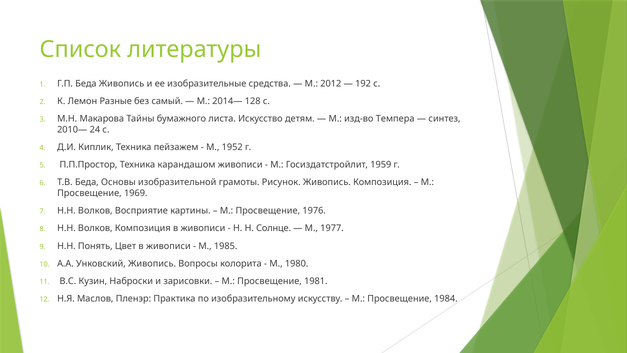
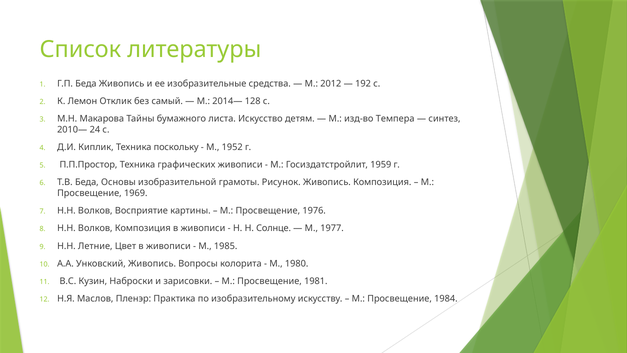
Разные: Разные -> Отклик
пейзажем: пейзажем -> поскольку
карандашом: карандашом -> графических
Понять: Понять -> Летние
